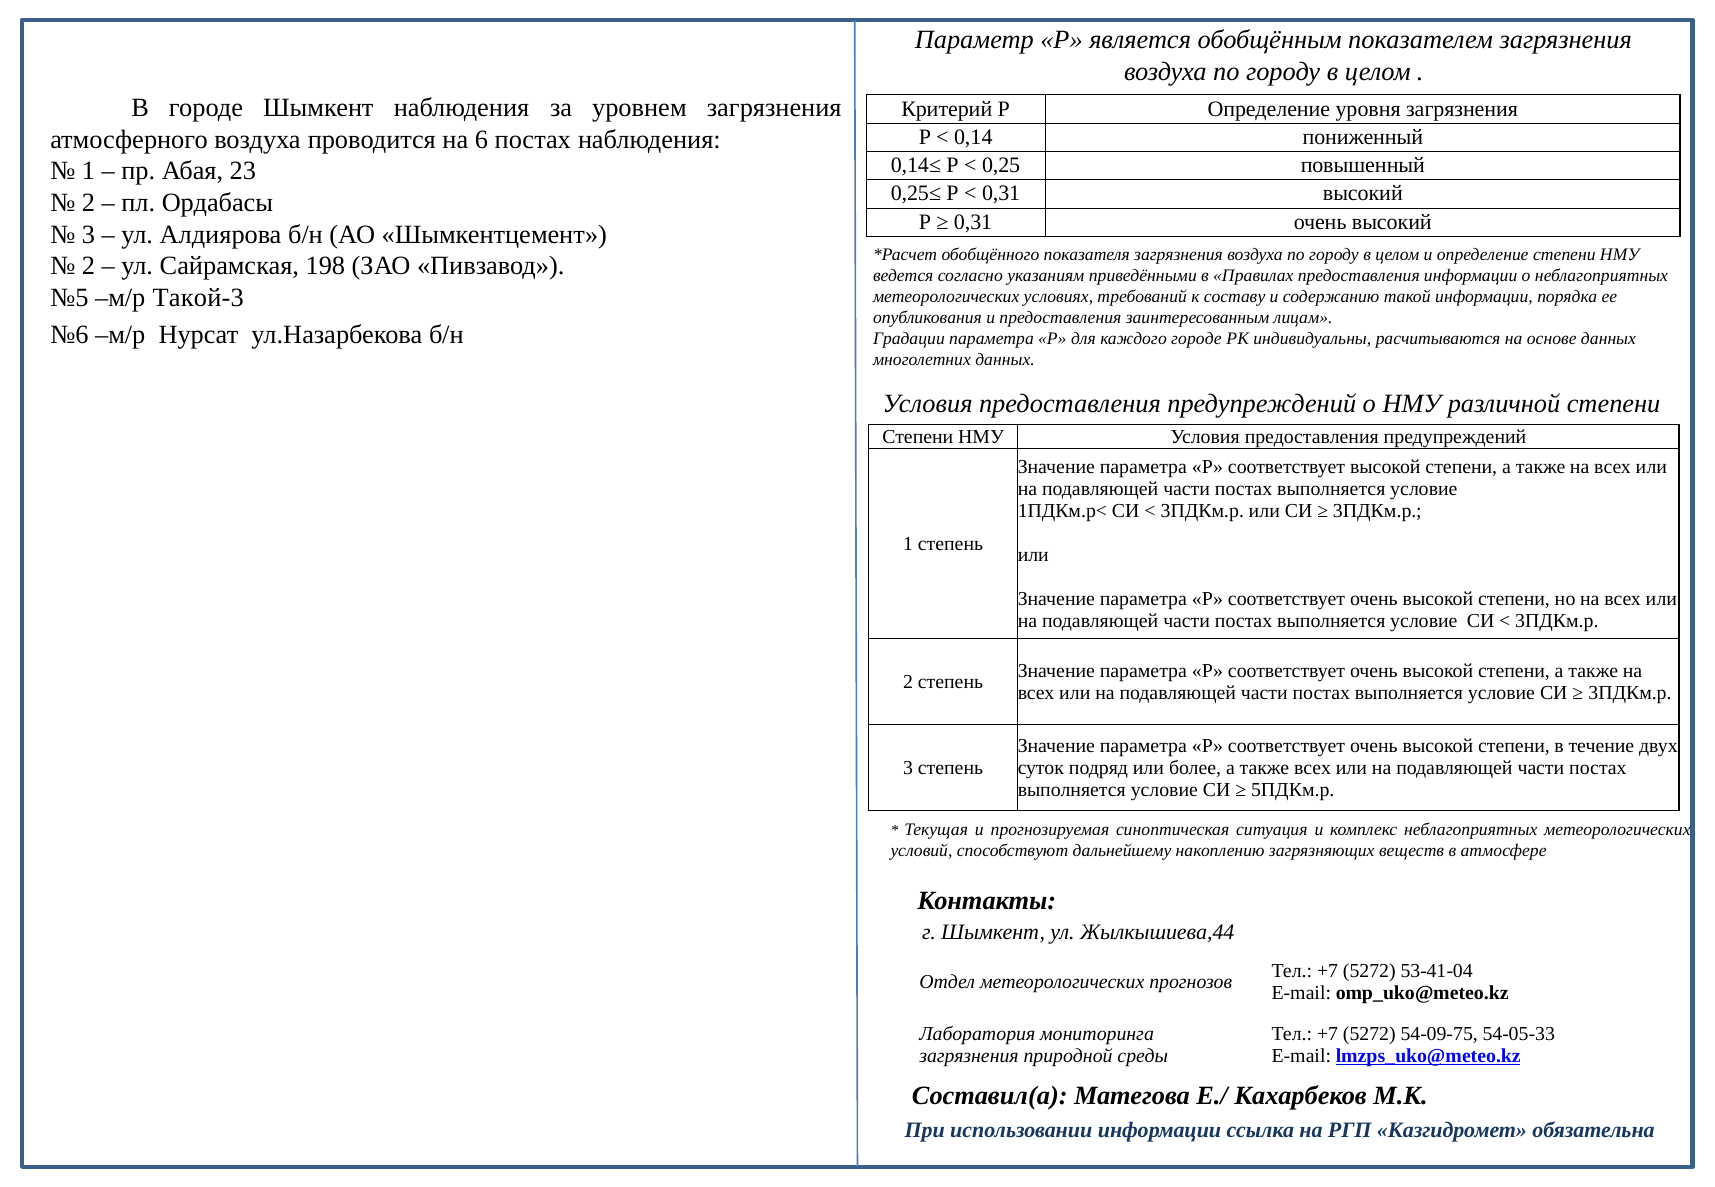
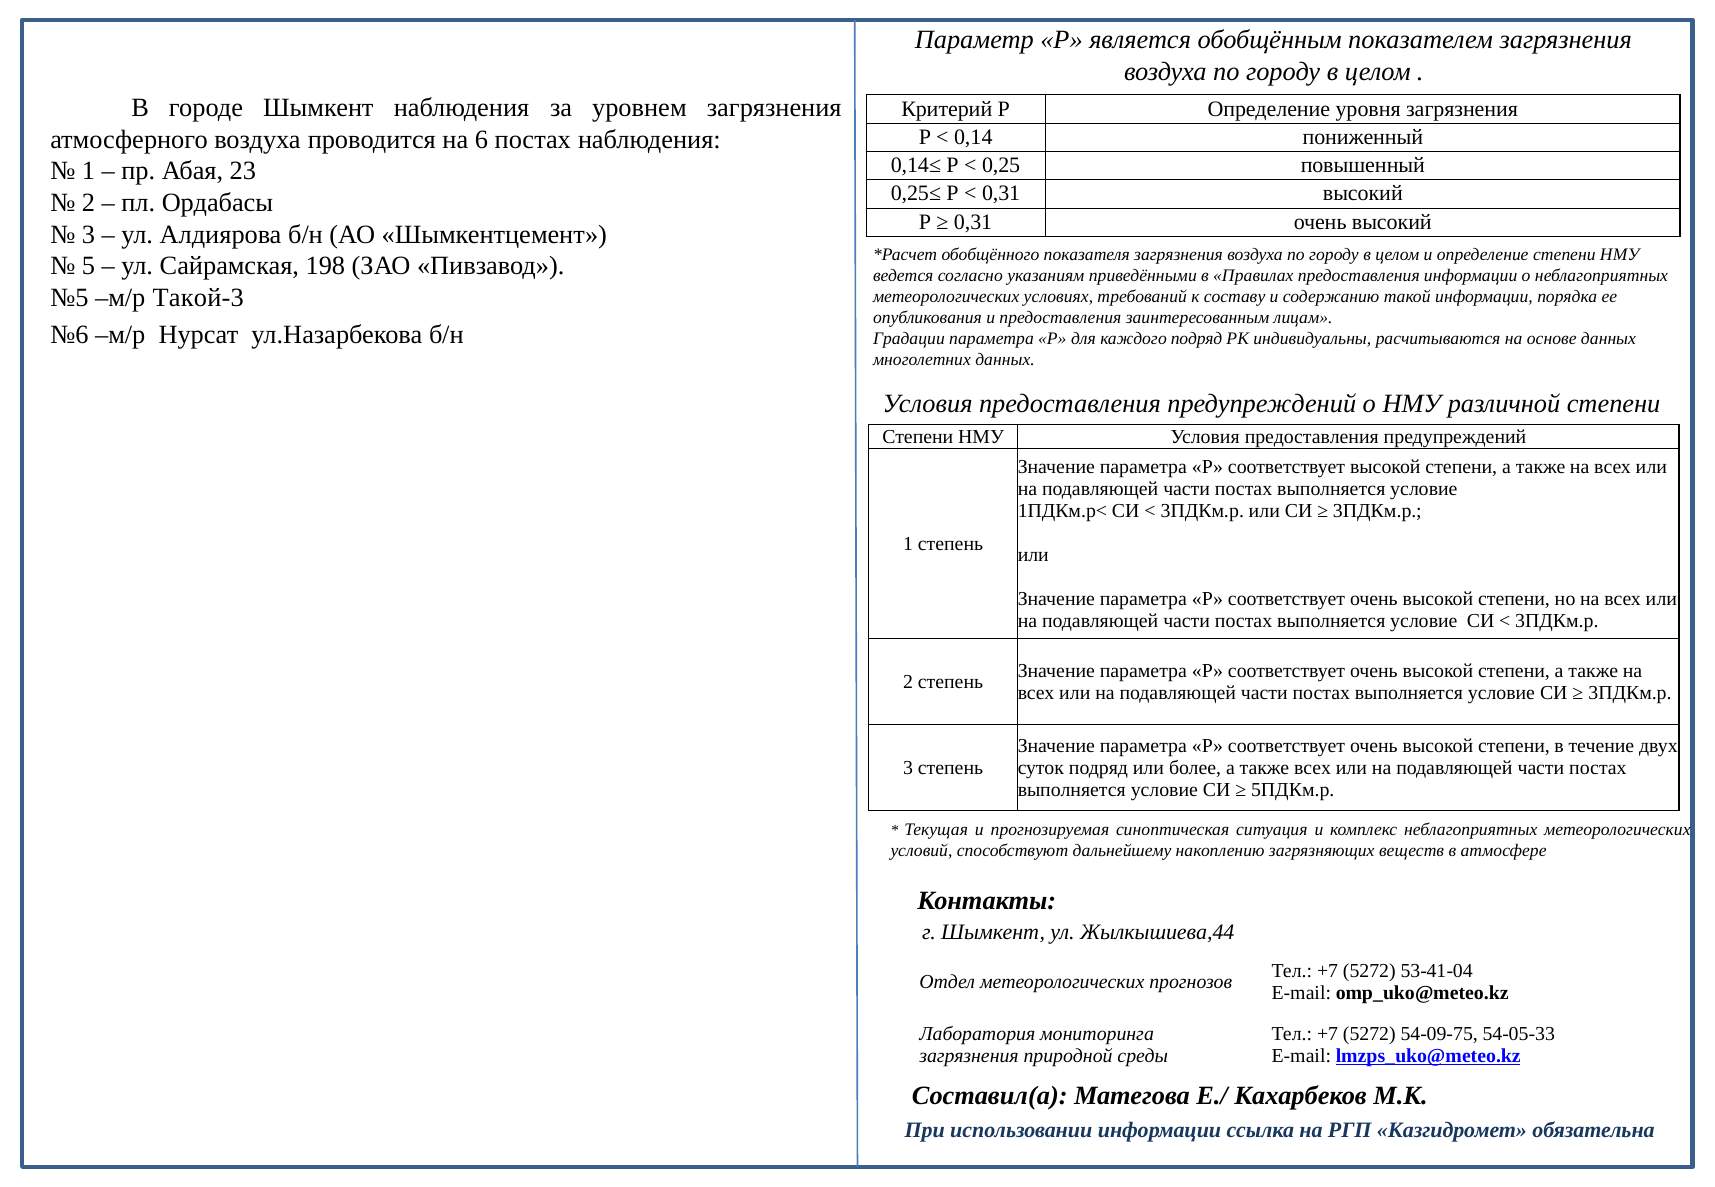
2 at (89, 266): 2 -> 5
каждого городе: городе -> подряд
